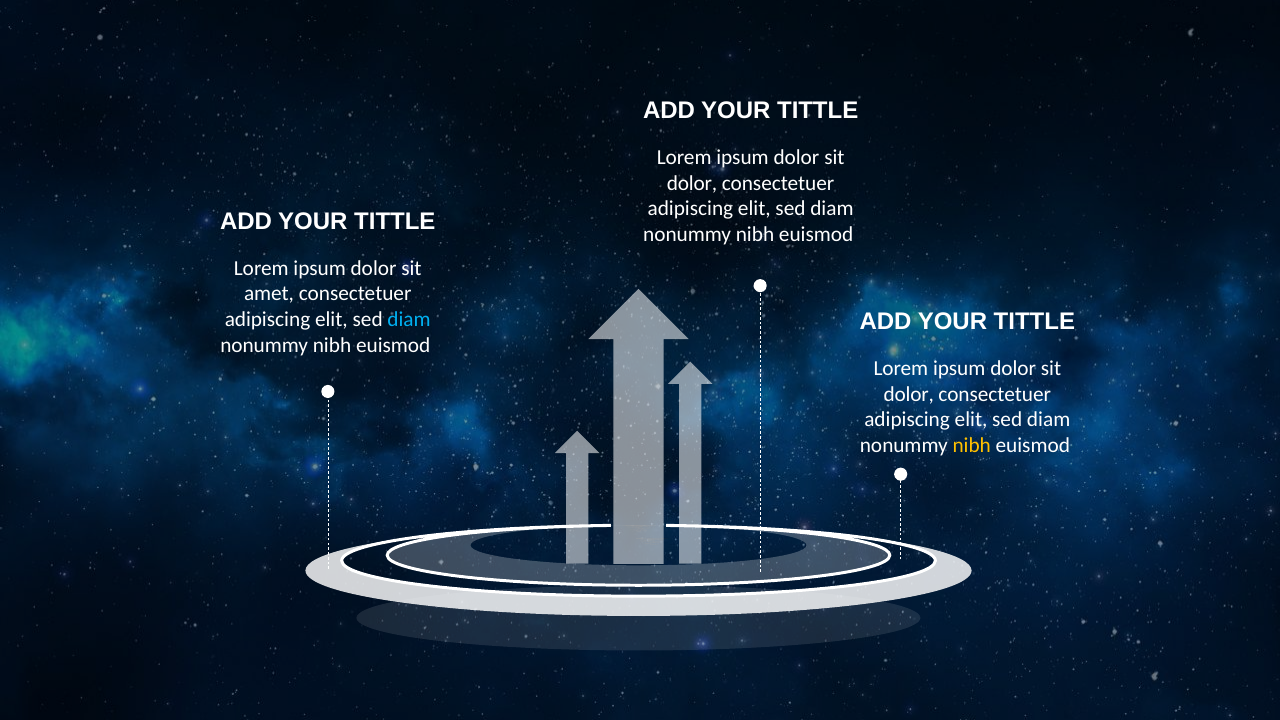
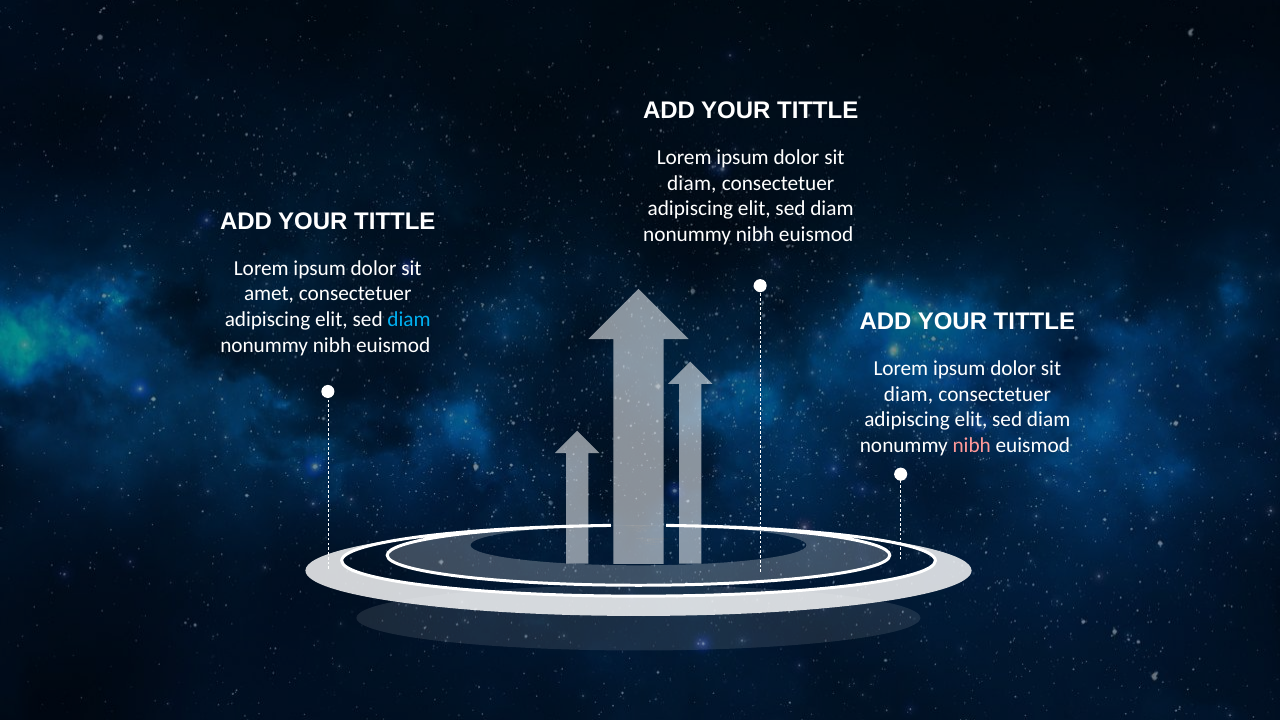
dolor at (692, 183): dolor -> diam
dolor at (909, 394): dolor -> diam
nibh at (972, 445) colour: yellow -> pink
